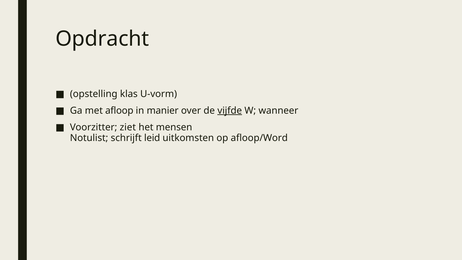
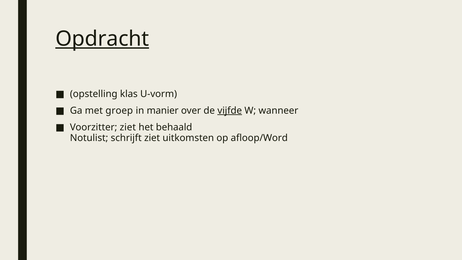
Opdracht underline: none -> present
afloop: afloop -> groep
mensen: mensen -> behaald
schrijft leid: leid -> ziet
